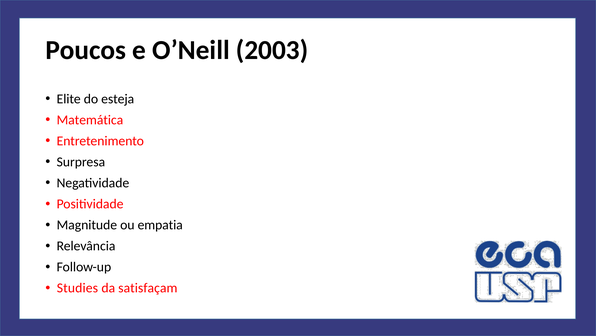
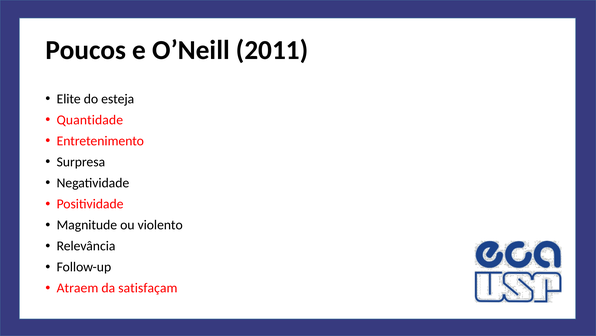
2003: 2003 -> 2011
Matemática: Matemática -> Quantidade
empatia: empatia -> violento
Studies: Studies -> Atraem
